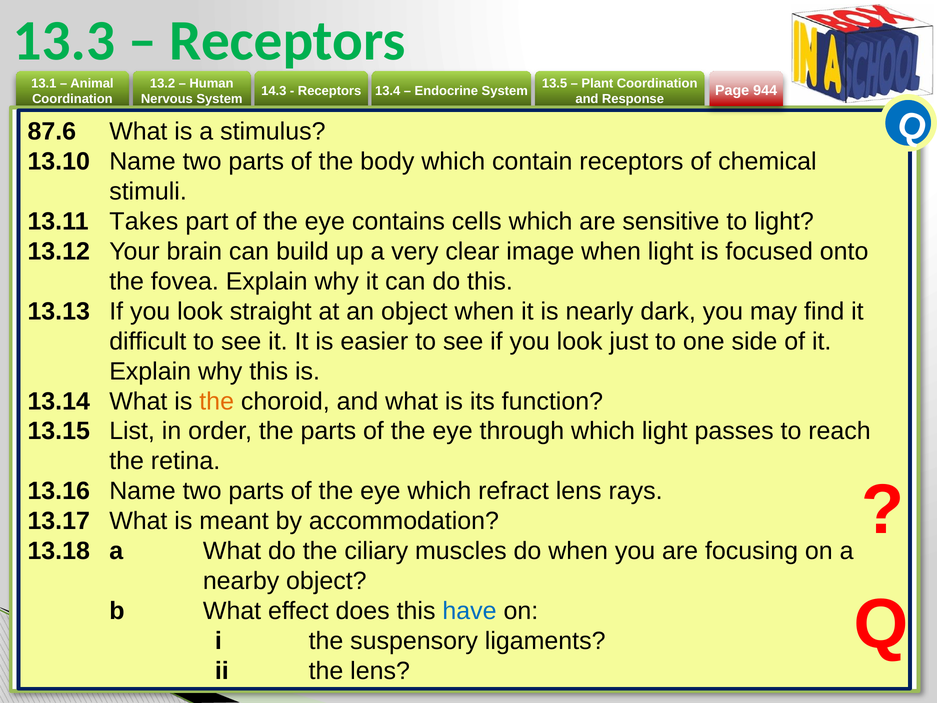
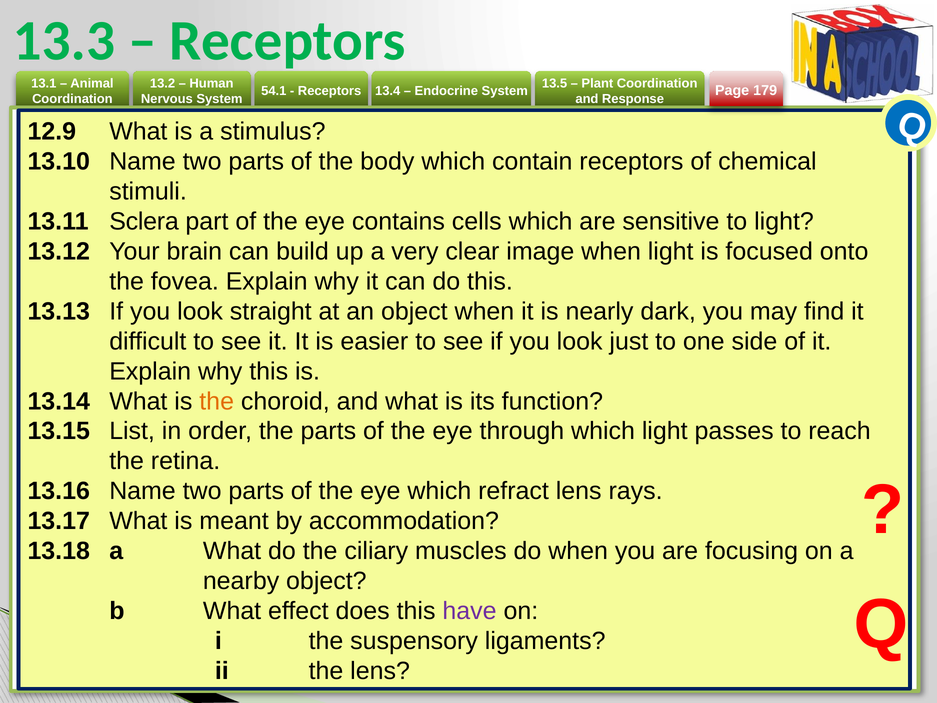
944: 944 -> 179
14.3: 14.3 -> 54.1
87.6: 87.6 -> 12.9
Takes: Takes -> Sclera
have colour: blue -> purple
